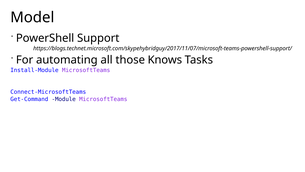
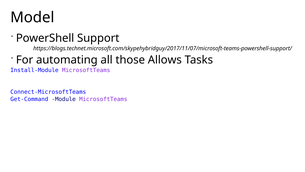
Knows: Knows -> Allows
